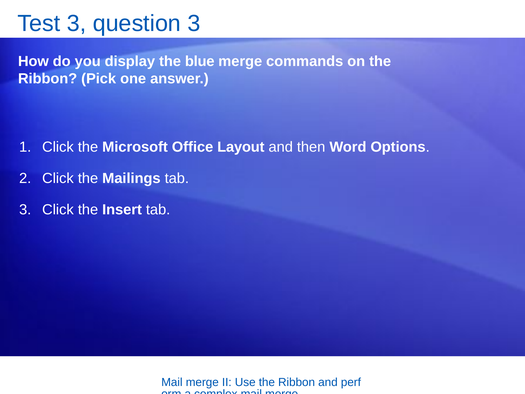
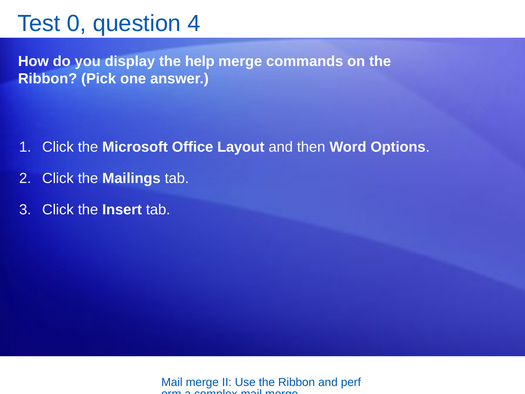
Test 3: 3 -> 0
question 3: 3 -> 4
blue: blue -> help
